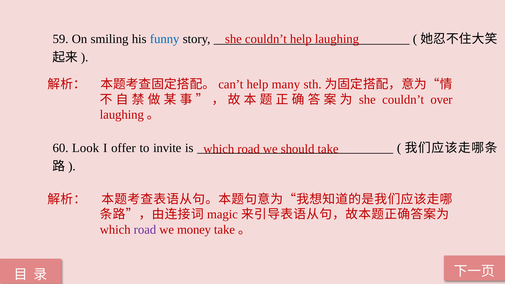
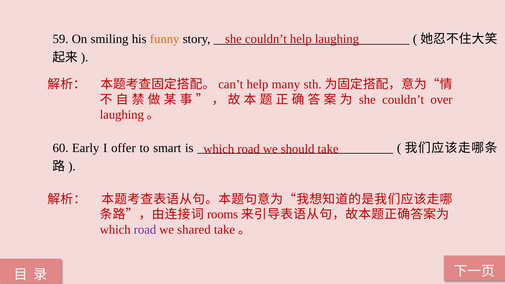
funny colour: blue -> orange
Look: Look -> Early
invite: invite -> smart
magic: magic -> rooms
money: money -> shared
